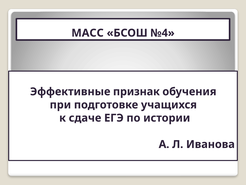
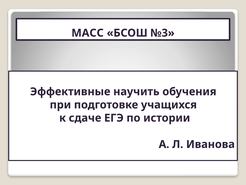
№4: №4 -> №3
признак: признак -> научить
